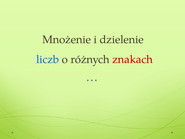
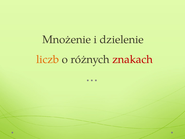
liczb colour: blue -> orange
